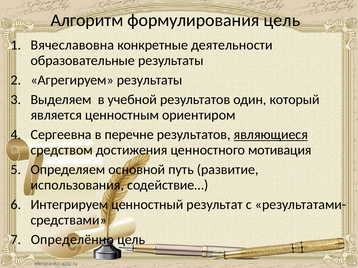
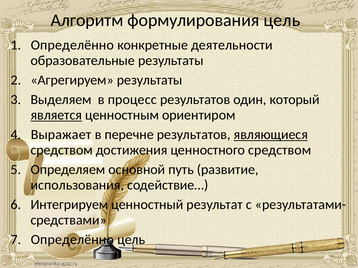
Вячеславовна at (72, 45): Вячеславовна -> Определённо
учебной: учебной -> процесс
является underline: none -> present
Сергеевна: Сергеевна -> Выражает
ценностного мотивация: мотивация -> средством
